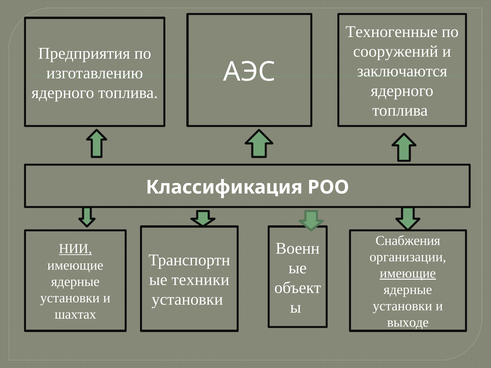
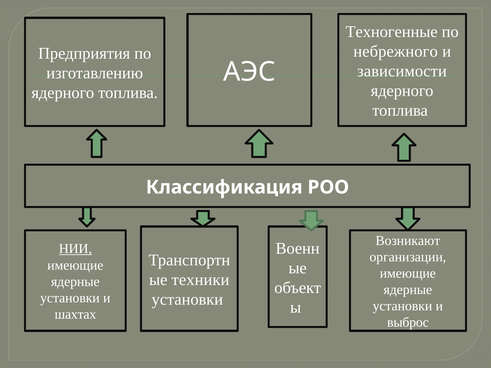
сооружений: сооружений -> небрежного
заключаются: заключаются -> зависимости
Снабжения: Снабжения -> Возникают
имеющие at (408, 274) underline: present -> none
выходе: выходе -> выброс
